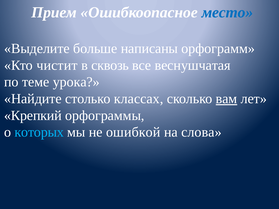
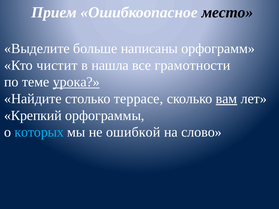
место colour: blue -> black
сквозь: сквозь -> нашла
веснушчатая: веснушчатая -> грамотности
урока underline: none -> present
классах: классах -> террасе
слова: слова -> слово
